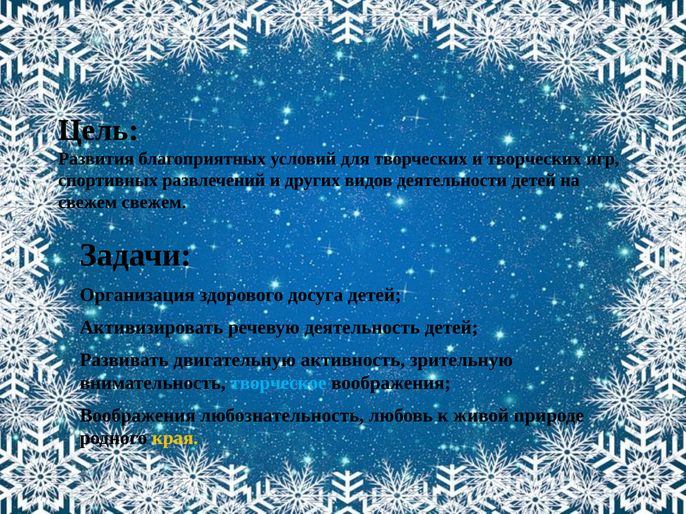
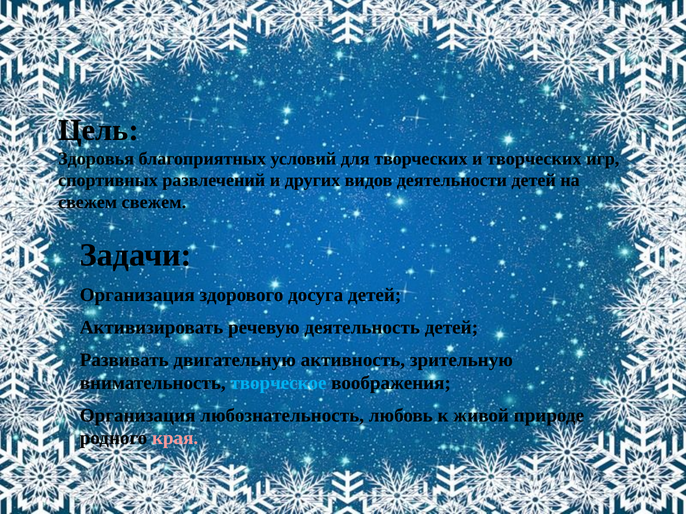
Развития: Развития -> Здоровья
Воображения at (138, 416): Воображения -> Организация
края colour: yellow -> pink
